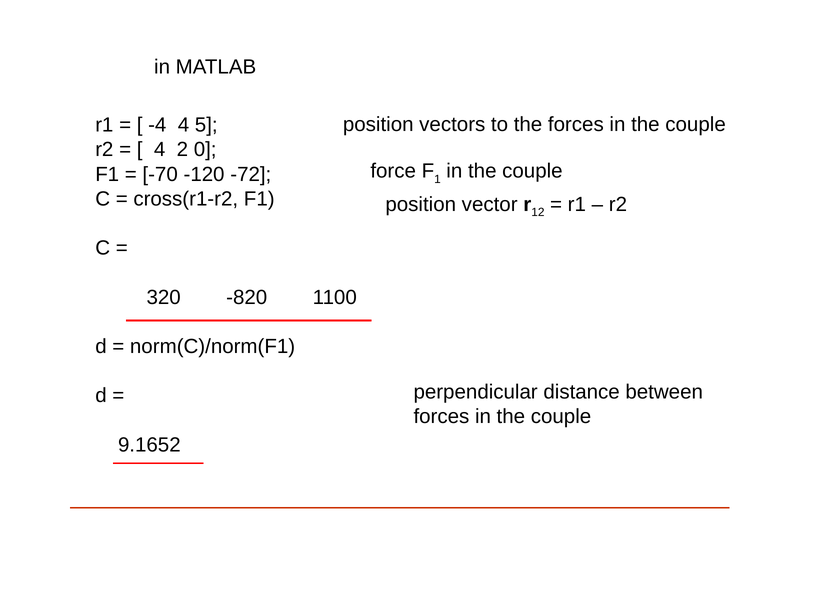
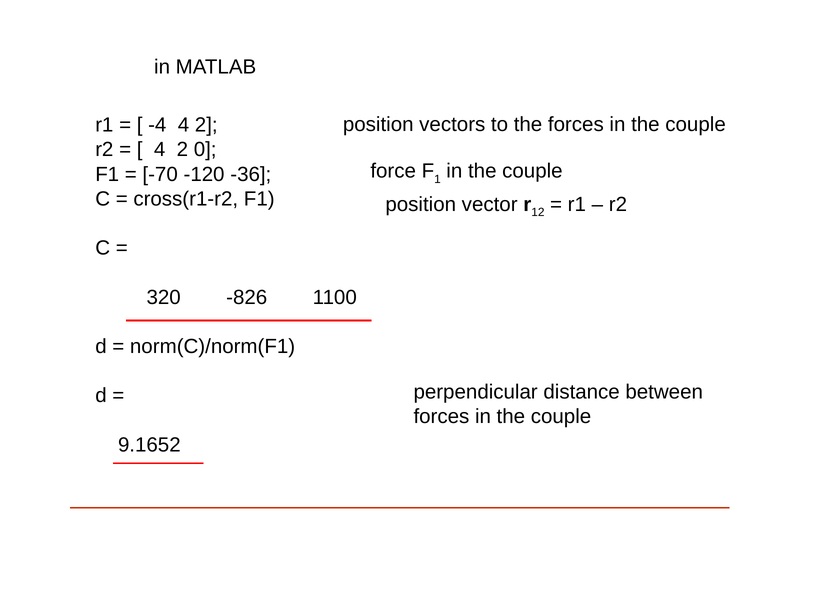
-4 4 5: 5 -> 2
-72: -72 -> -36
-820: -820 -> -826
